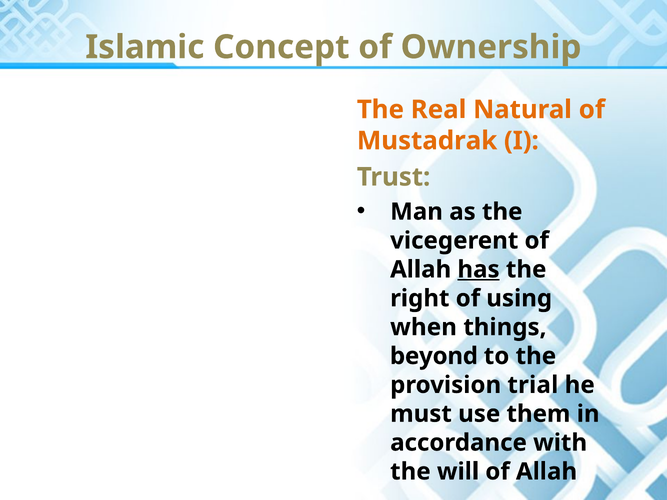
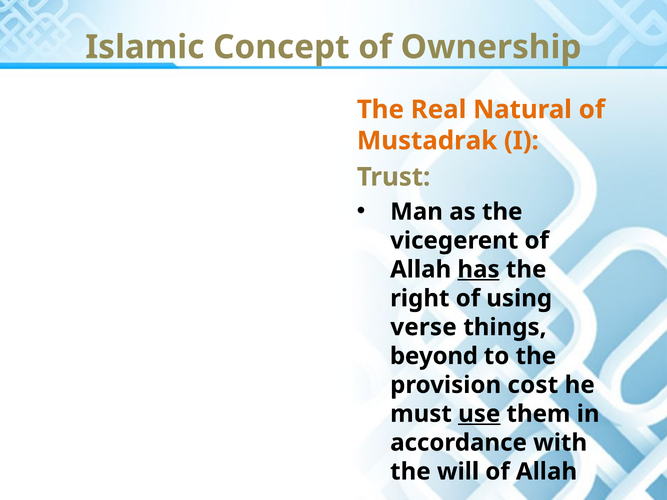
when: when -> verse
trial: trial -> cost
use underline: none -> present
